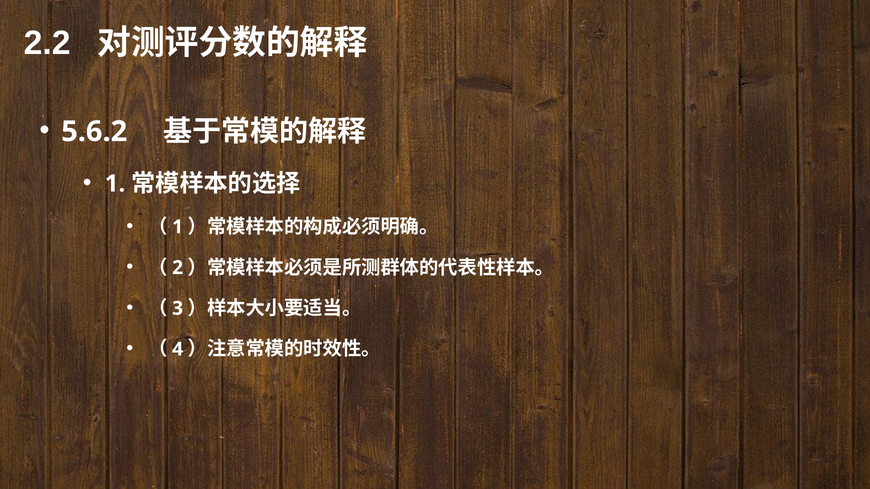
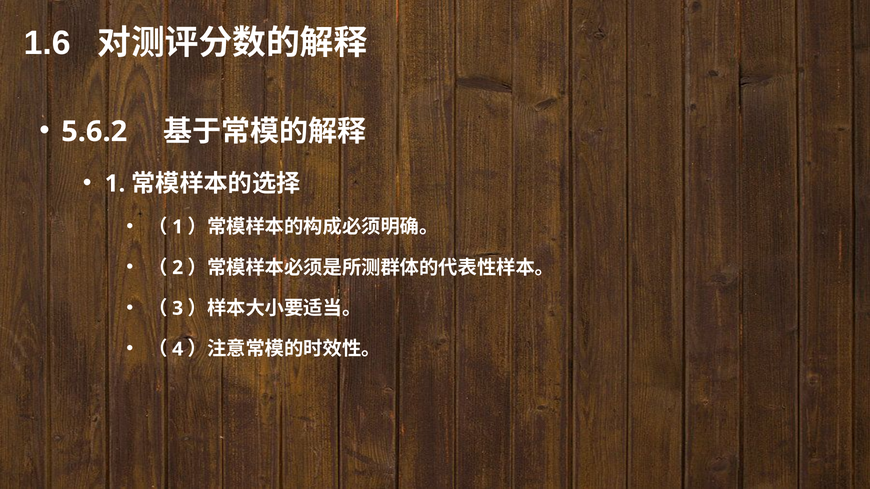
2.2: 2.2 -> 1.6
